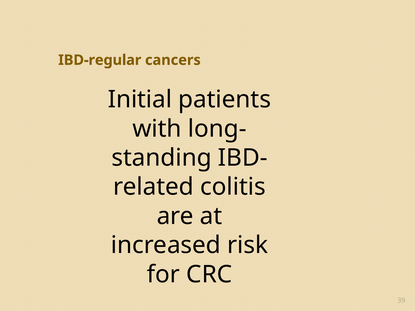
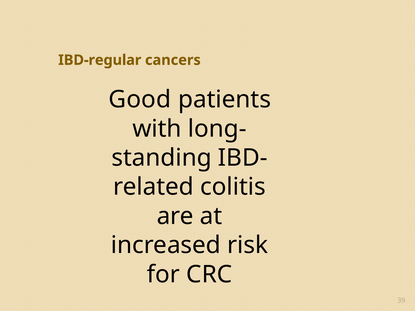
Initial: Initial -> Good
